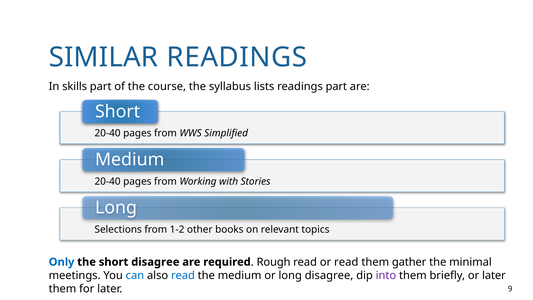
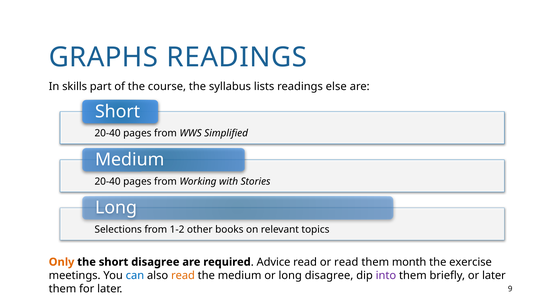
SIMILAR: SIMILAR -> GRAPHS
readings part: part -> else
Only colour: blue -> orange
Rough: Rough -> Advice
gather: gather -> month
minimal: minimal -> exercise
read at (183, 275) colour: blue -> orange
